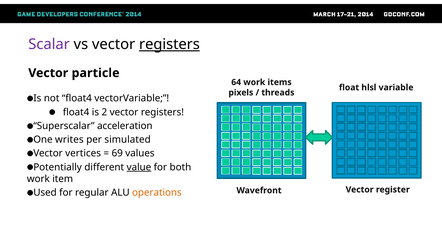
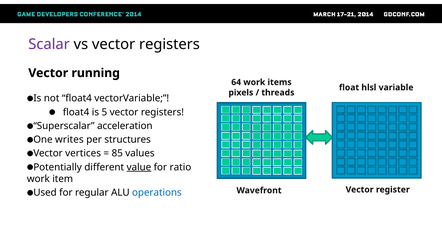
registers at (169, 44) underline: present -> none
particle: particle -> running
2: 2 -> 5
simulated: simulated -> structures
69: 69 -> 85
both: both -> ratio
operations colour: orange -> blue
